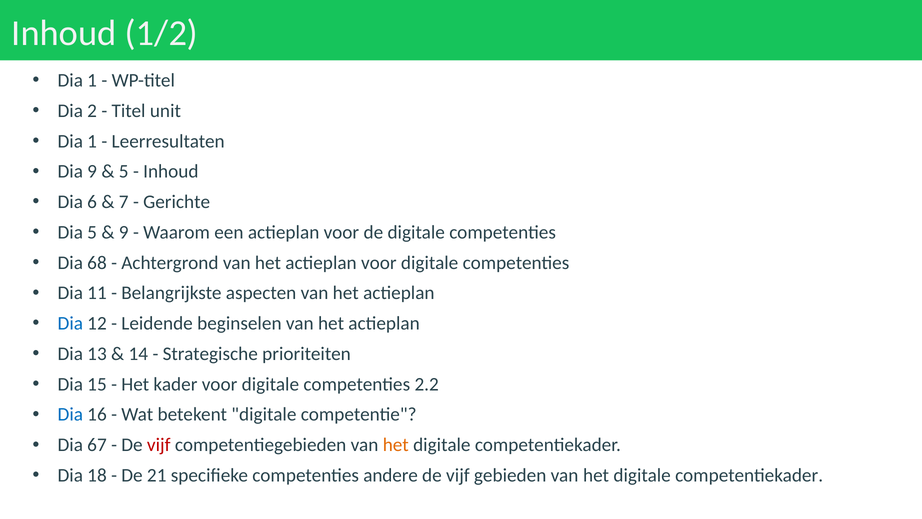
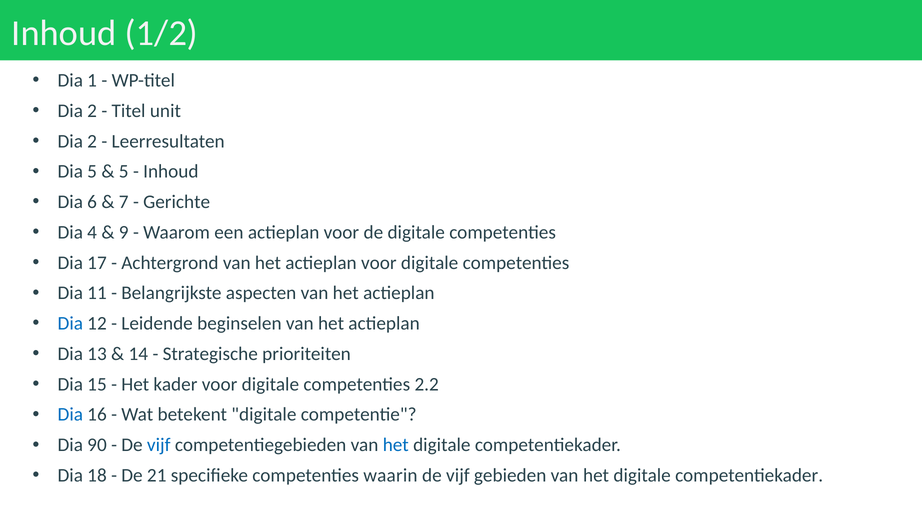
1 at (92, 141): 1 -> 2
Dia 9: 9 -> 5
Dia 5: 5 -> 4
68: 68 -> 17
67: 67 -> 90
vijf at (159, 445) colour: red -> blue
het at (396, 445) colour: orange -> blue
andere: andere -> waarin
